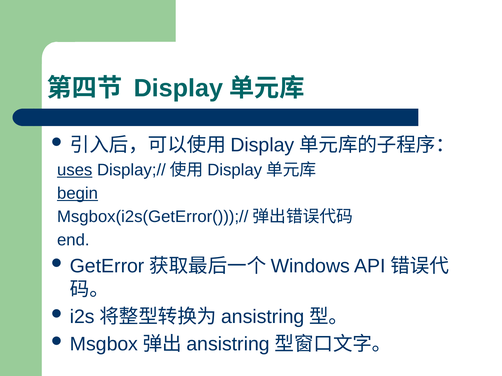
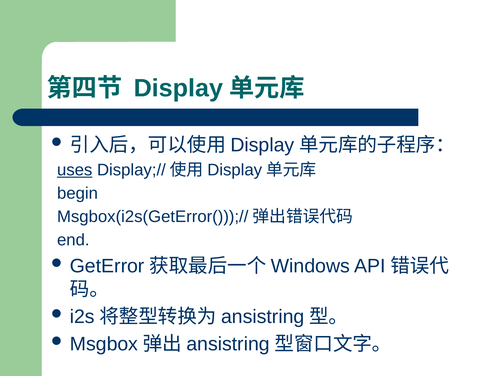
begin underline: present -> none
